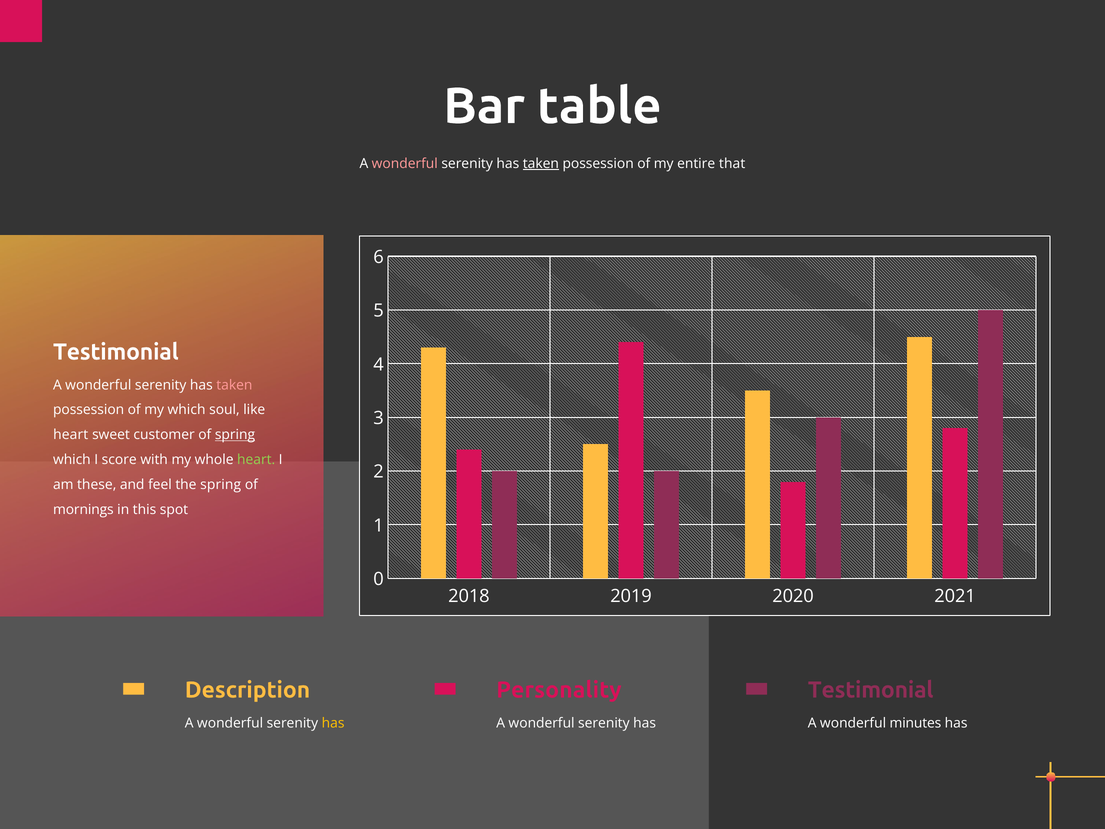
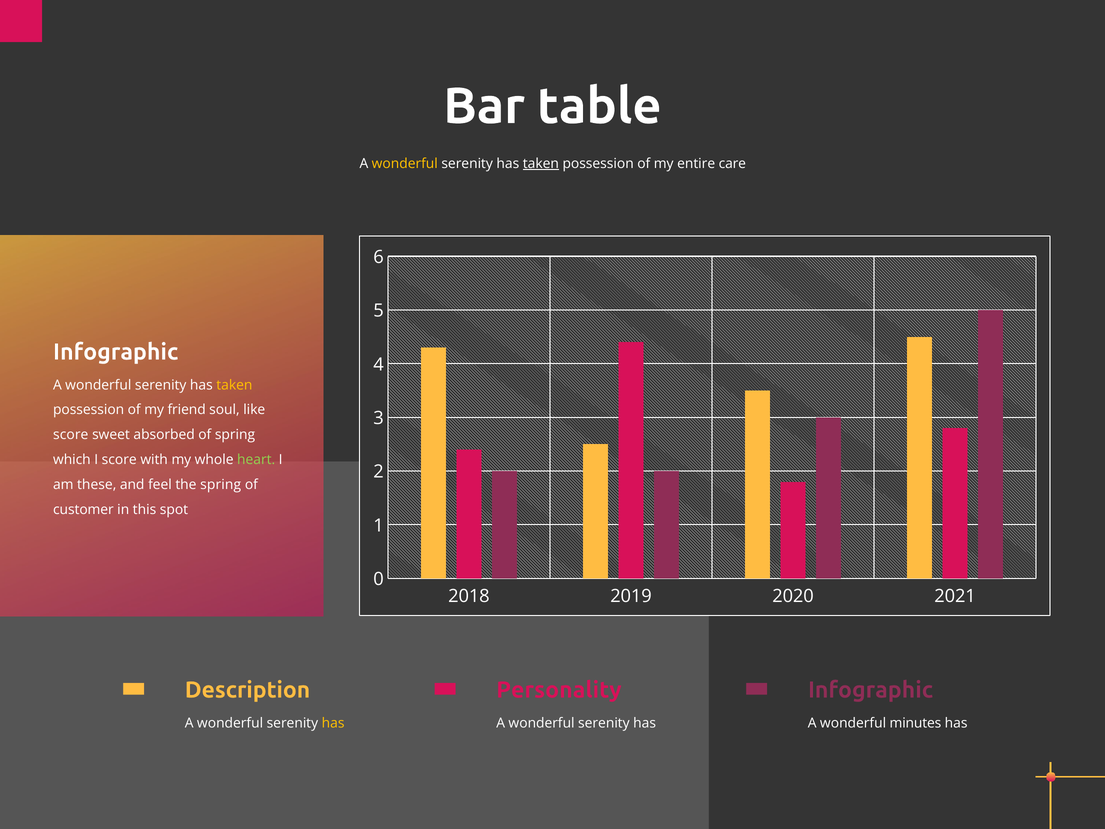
wonderful at (405, 164) colour: pink -> yellow
that: that -> care
Testimonial at (116, 352): Testimonial -> Infographic
taken at (234, 385) colour: pink -> yellow
my which: which -> friend
heart at (71, 435): heart -> score
customer: customer -> absorbed
spring at (235, 435) underline: present -> none
mornings: mornings -> customer
Testimonial at (871, 690): Testimonial -> Infographic
